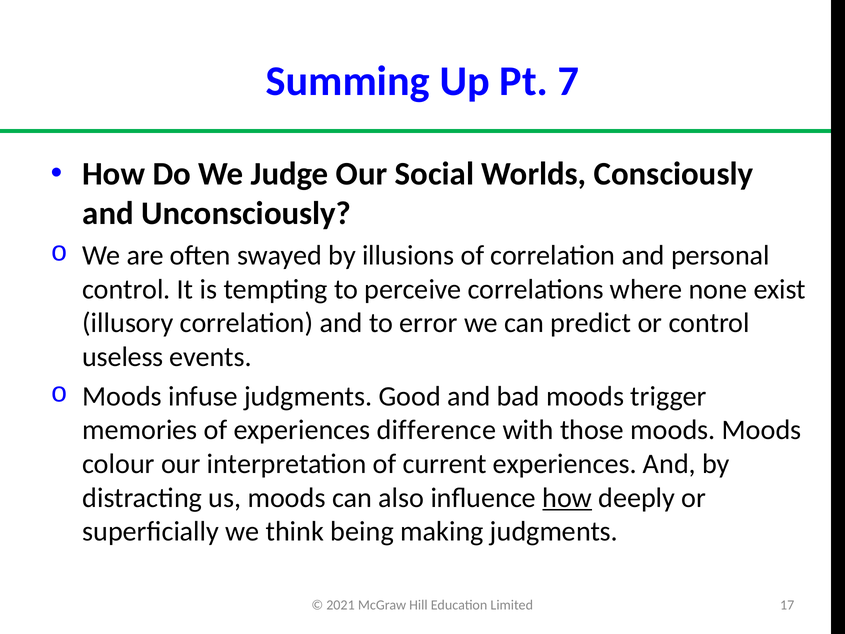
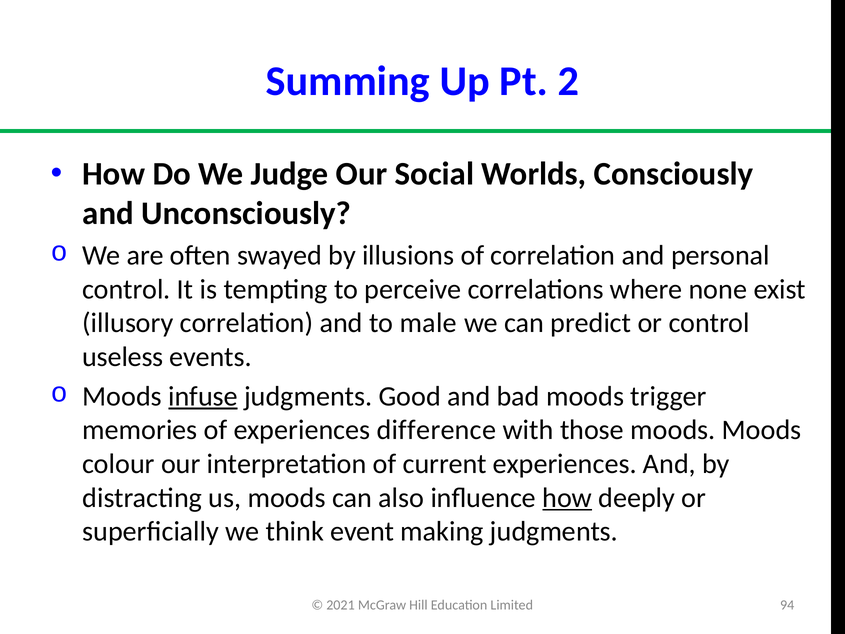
7: 7 -> 2
error: error -> male
infuse underline: none -> present
being: being -> event
17: 17 -> 94
